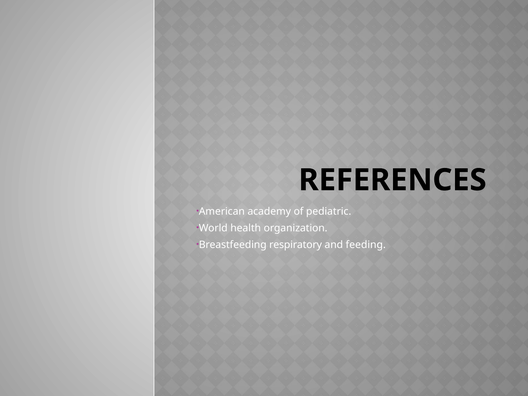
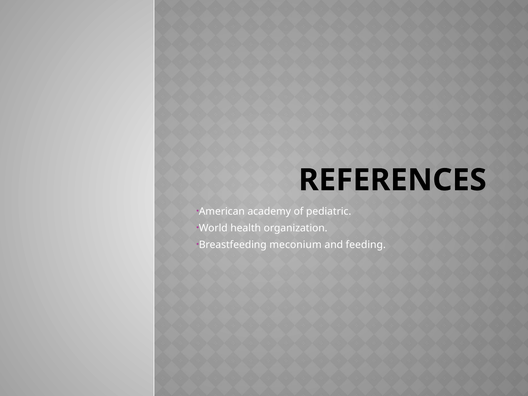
respiratory: respiratory -> meconium
